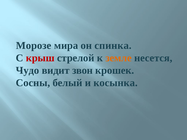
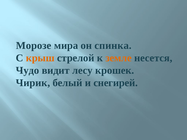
крыш colour: red -> orange
звон: звон -> лесу
Сосны: Сосны -> Чирик
косынка: косынка -> снегирей
